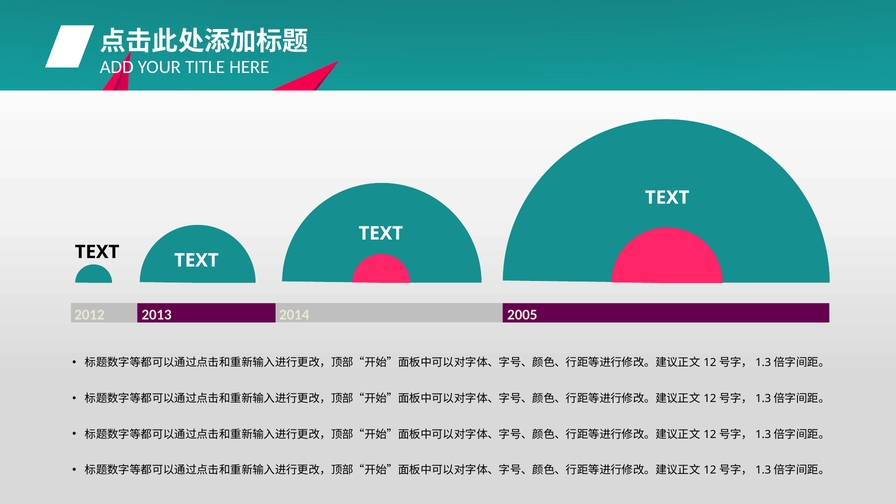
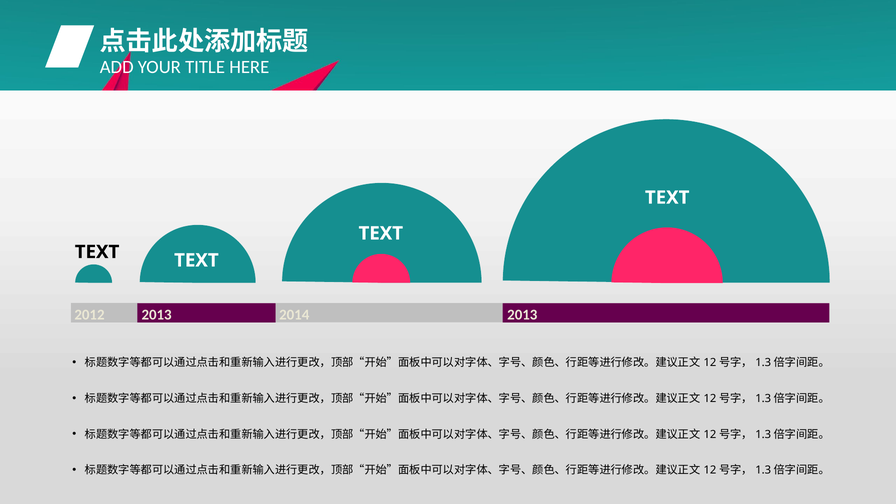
2005 at (522, 315): 2005 -> 2013
